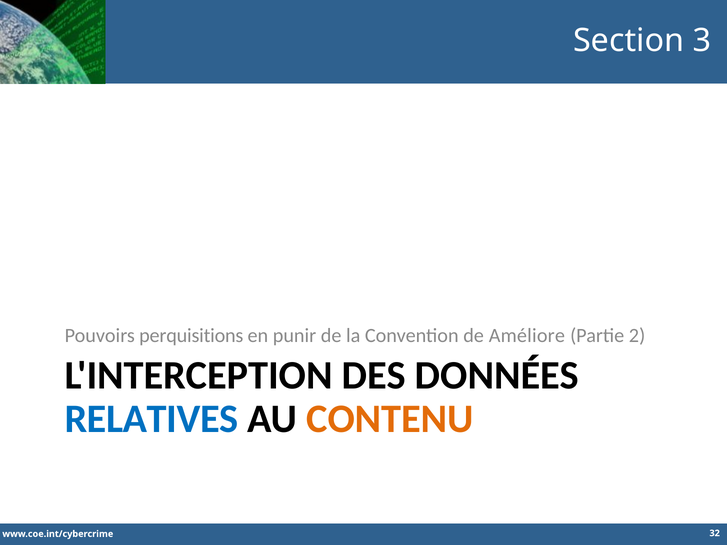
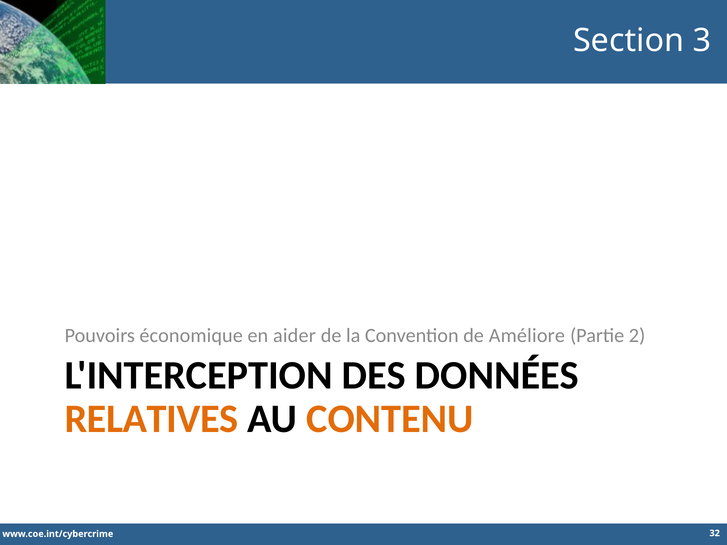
perquisitions: perquisitions -> économique
punir: punir -> aider
RELATIVES colour: blue -> orange
